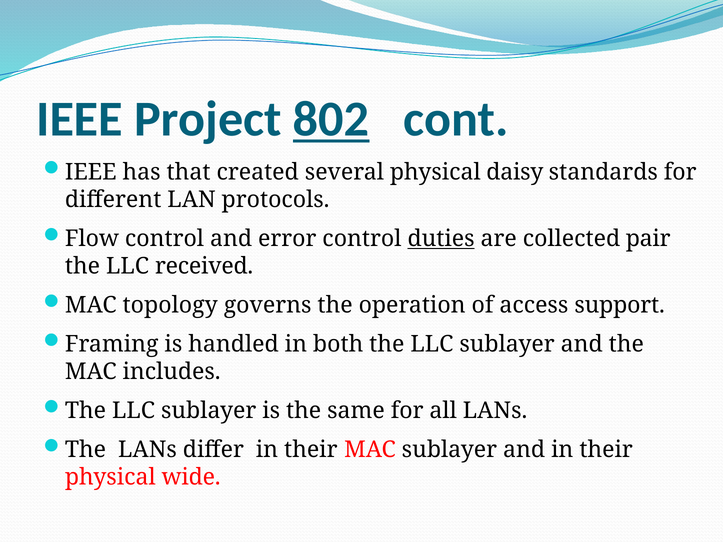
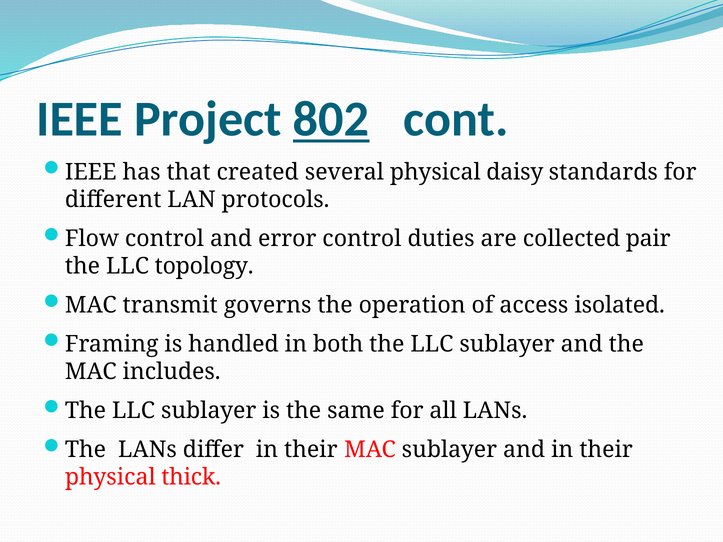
duties underline: present -> none
received: received -> topology
topology: topology -> transmit
support: support -> isolated
wide: wide -> thick
